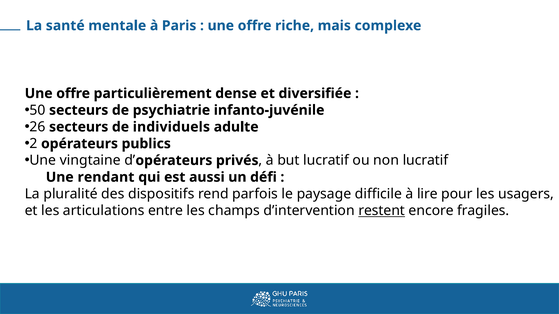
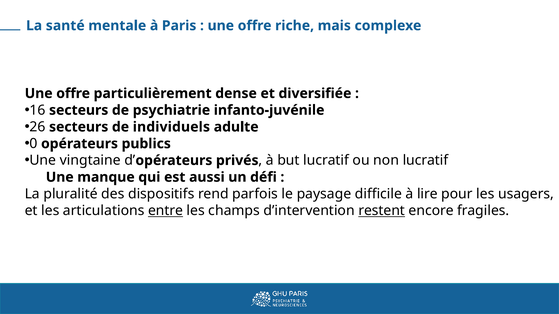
50: 50 -> 16
2: 2 -> 0
rendant: rendant -> manque
entre underline: none -> present
